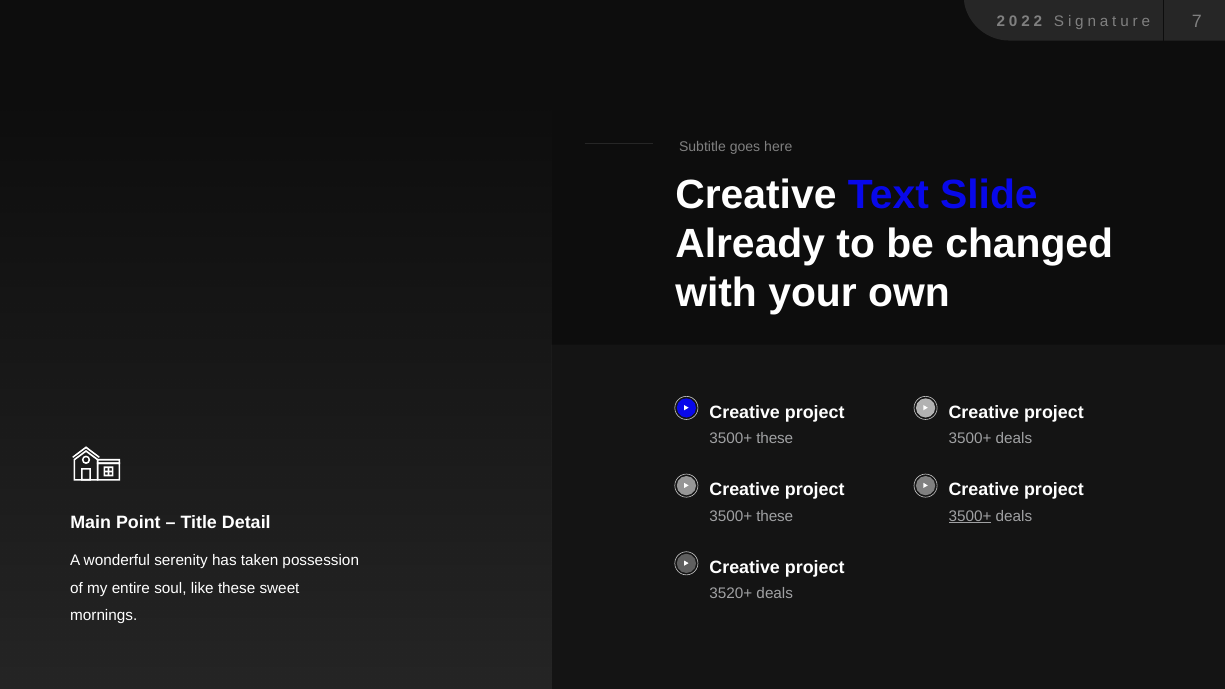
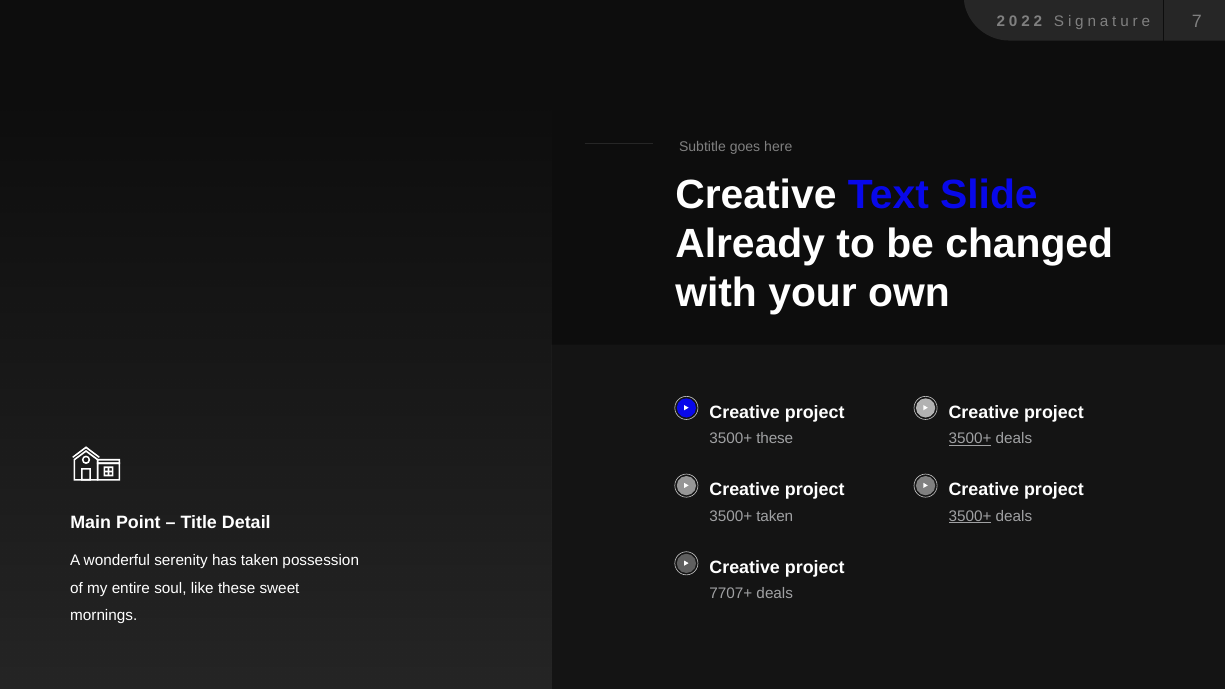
3500+ at (970, 438) underline: none -> present
these at (775, 516): these -> taken
3520+: 3520+ -> 7707+
